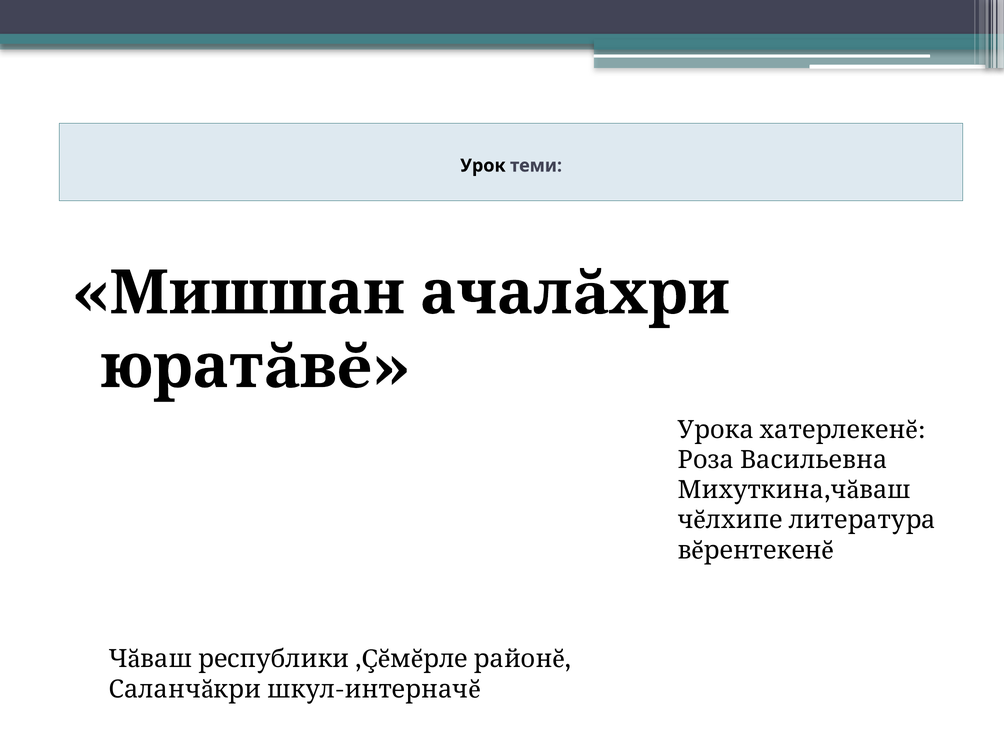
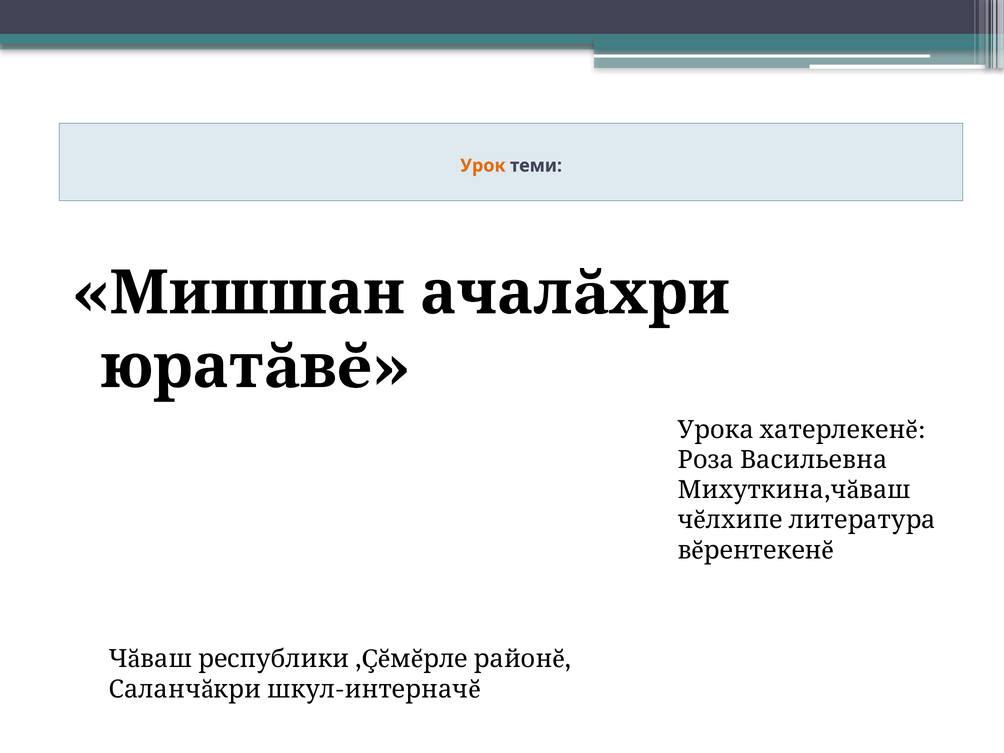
Урок colour: black -> orange
